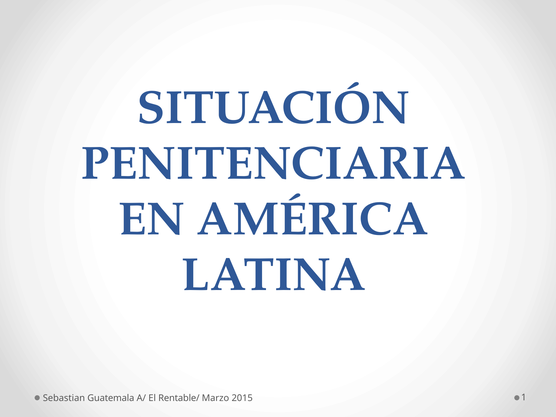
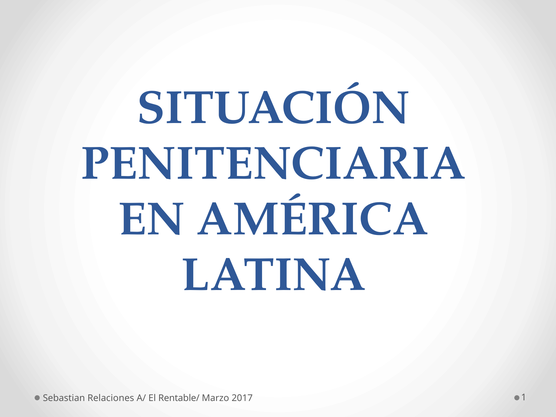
Guatemala: Guatemala -> Relaciones
2015: 2015 -> 2017
